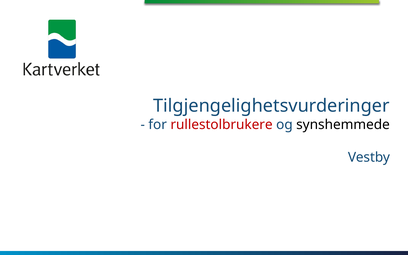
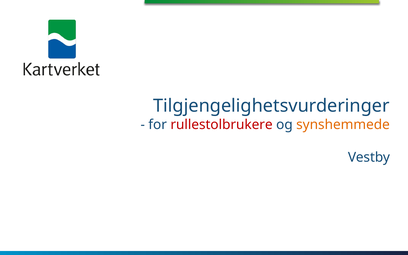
synshemmede colour: black -> orange
